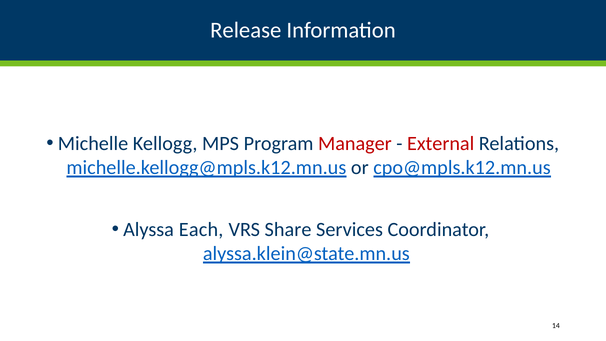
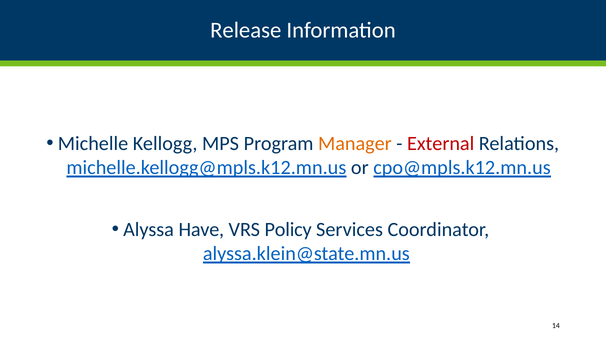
Manager colour: red -> orange
Each: Each -> Have
Share: Share -> Policy
